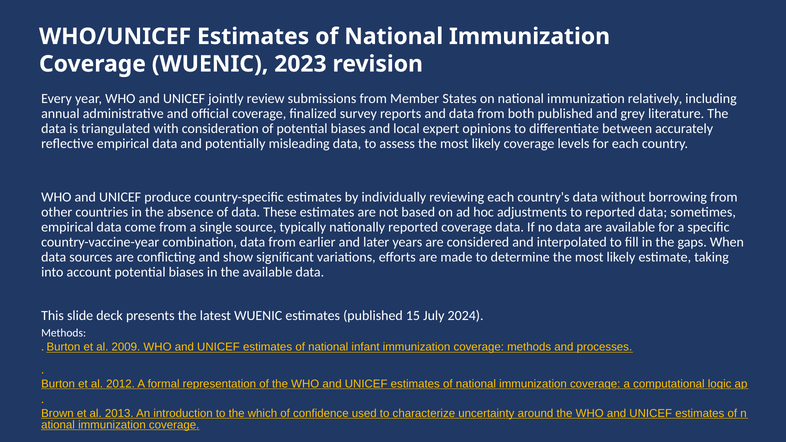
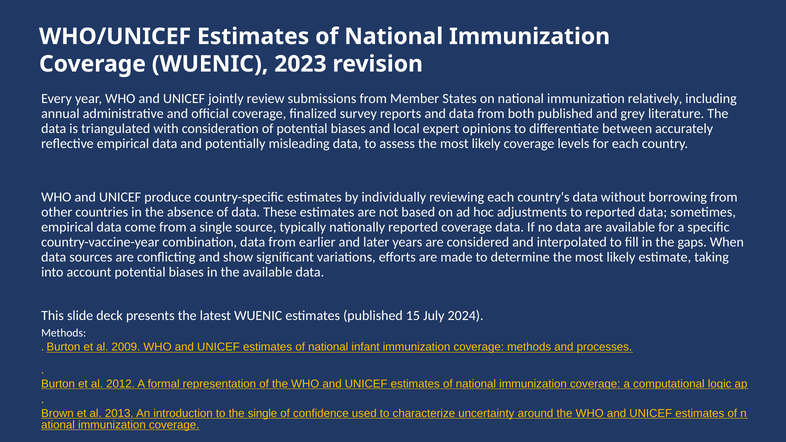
the which: which -> single
